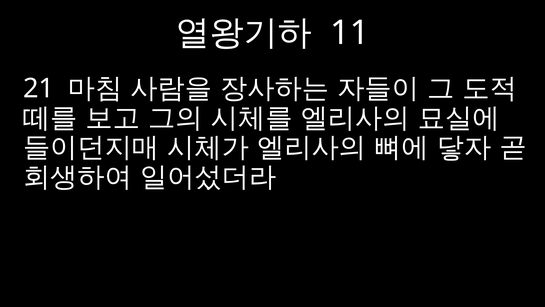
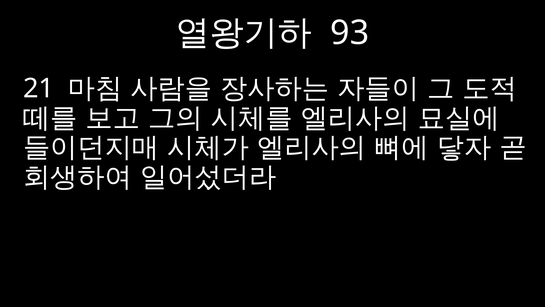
11: 11 -> 93
